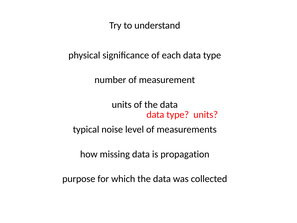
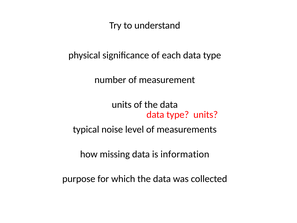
propagation: propagation -> information
